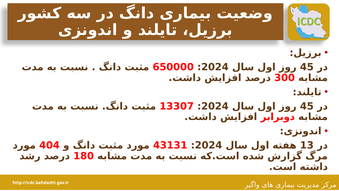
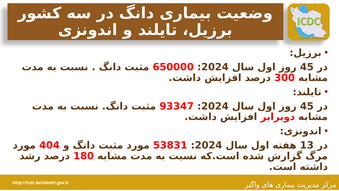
13307: 13307 -> 93347
43131: 43131 -> 53831
